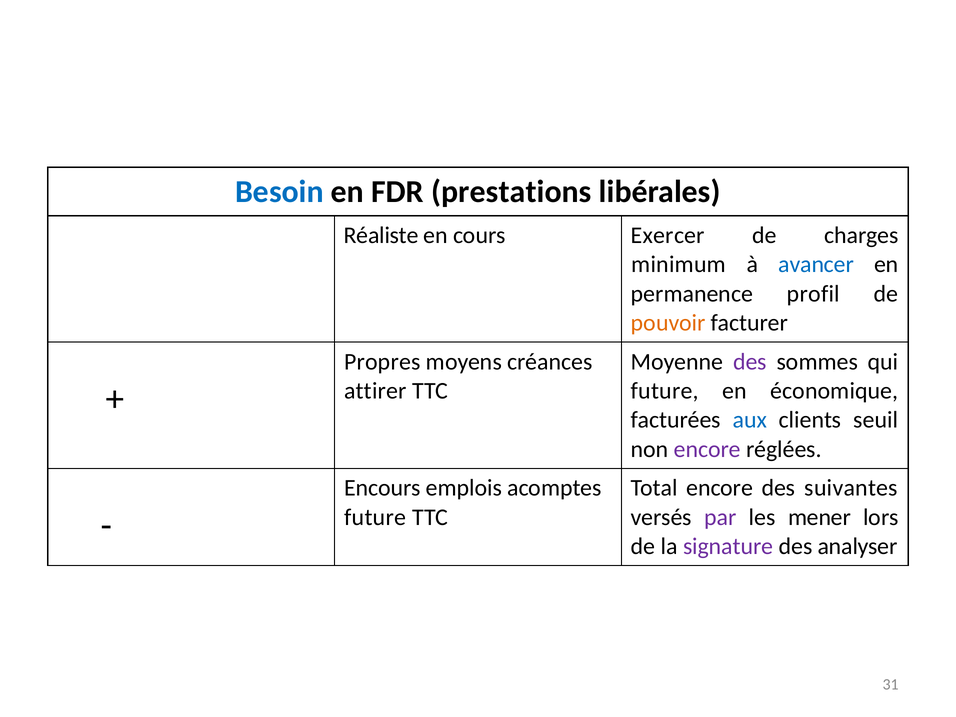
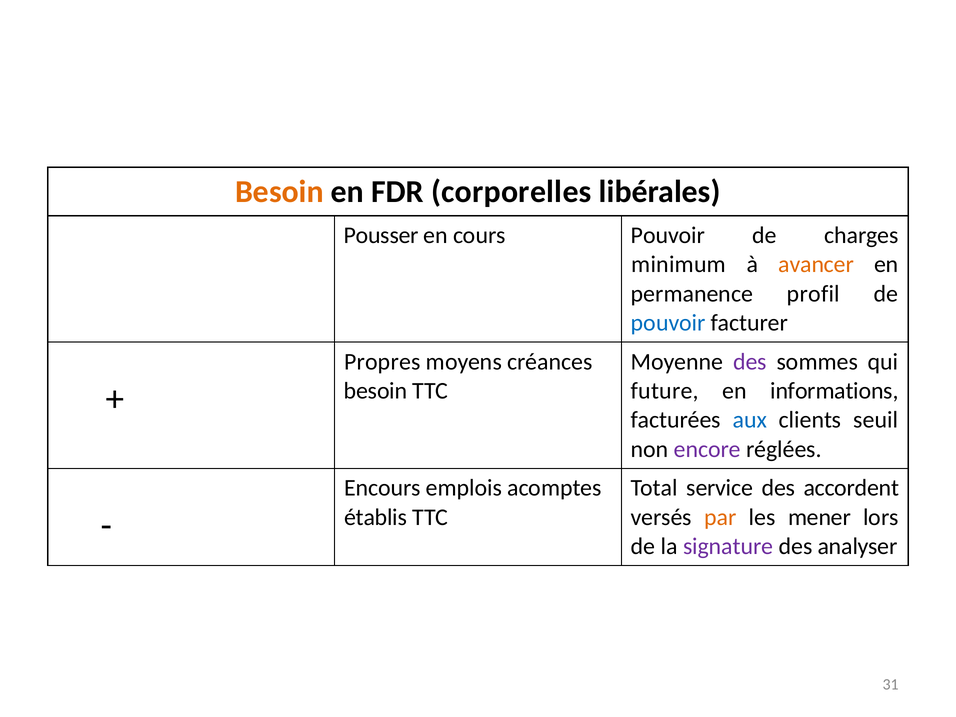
Besoin at (279, 192) colour: blue -> orange
prestations: prestations -> corporelles
Réaliste: Réaliste -> Pousser
cours Exercer: Exercer -> Pouvoir
avancer colour: blue -> orange
pouvoir at (668, 323) colour: orange -> blue
attirer at (375, 391): attirer -> besoin
économique: économique -> informations
Total encore: encore -> service
suivantes: suivantes -> accordent
future at (375, 517): future -> établis
par colour: purple -> orange
